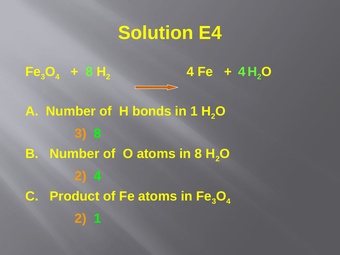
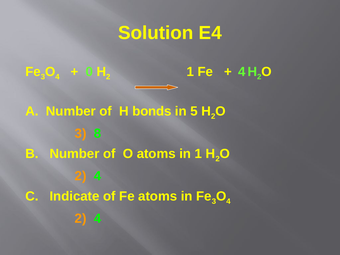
8 at (89, 72): 8 -> 0
H 2 4: 4 -> 1
in 1: 1 -> 5
in 8: 8 -> 1
Product: Product -> Indicate
1 at (97, 219): 1 -> 4
